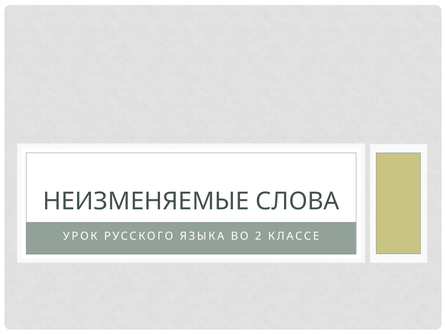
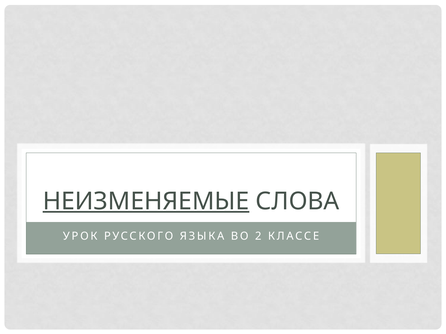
НЕИЗМЕНЯЕМЫЕ underline: none -> present
